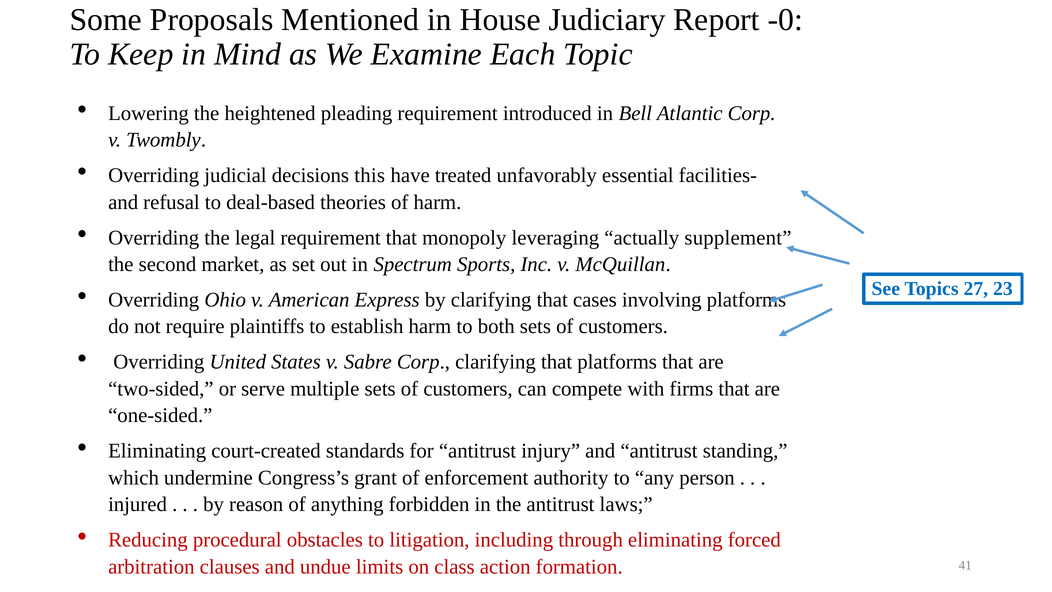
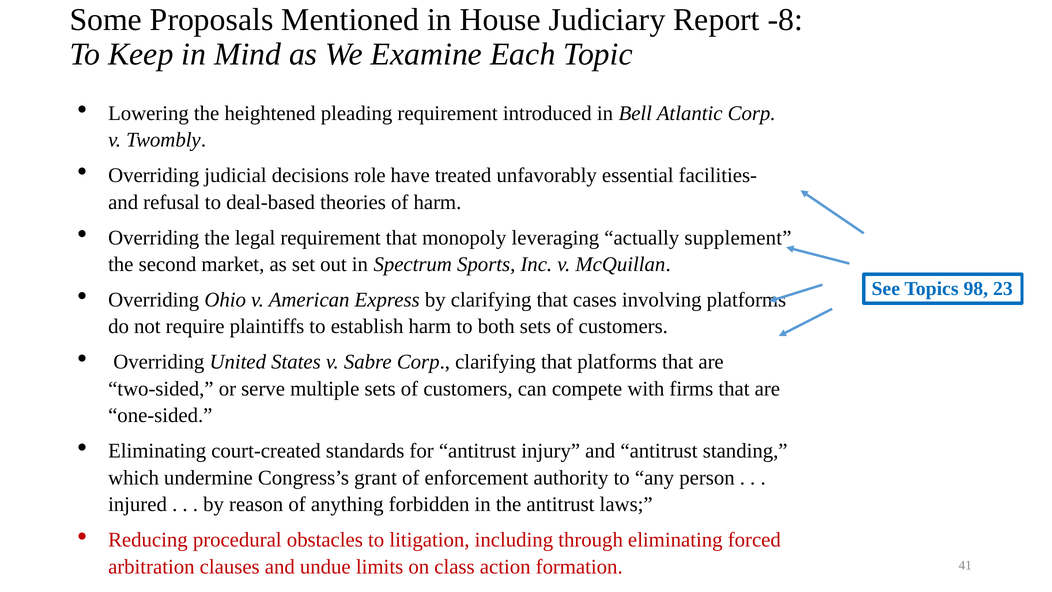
-0: -0 -> -8
this: this -> role
27: 27 -> 98
